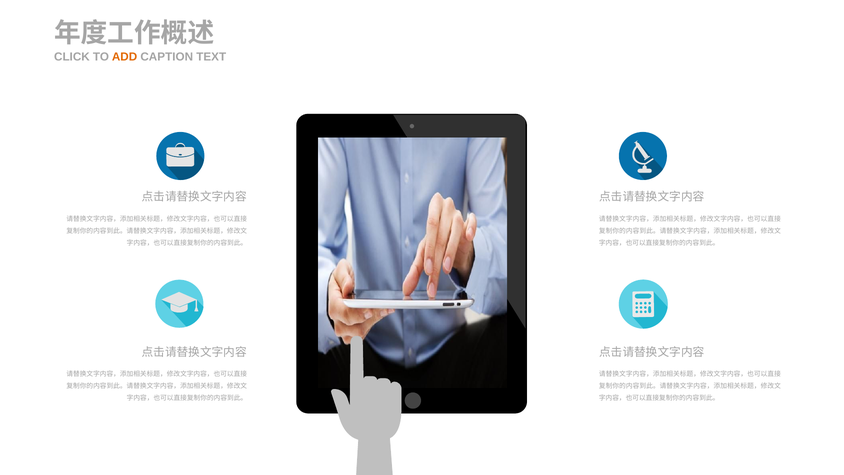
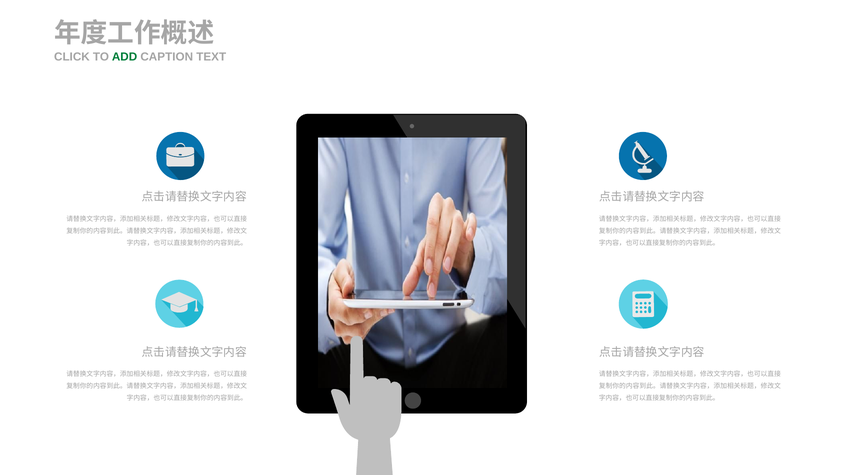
ADD colour: orange -> green
